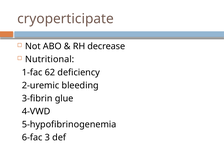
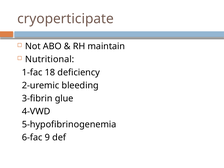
decrease: decrease -> maintain
62: 62 -> 18
3: 3 -> 9
